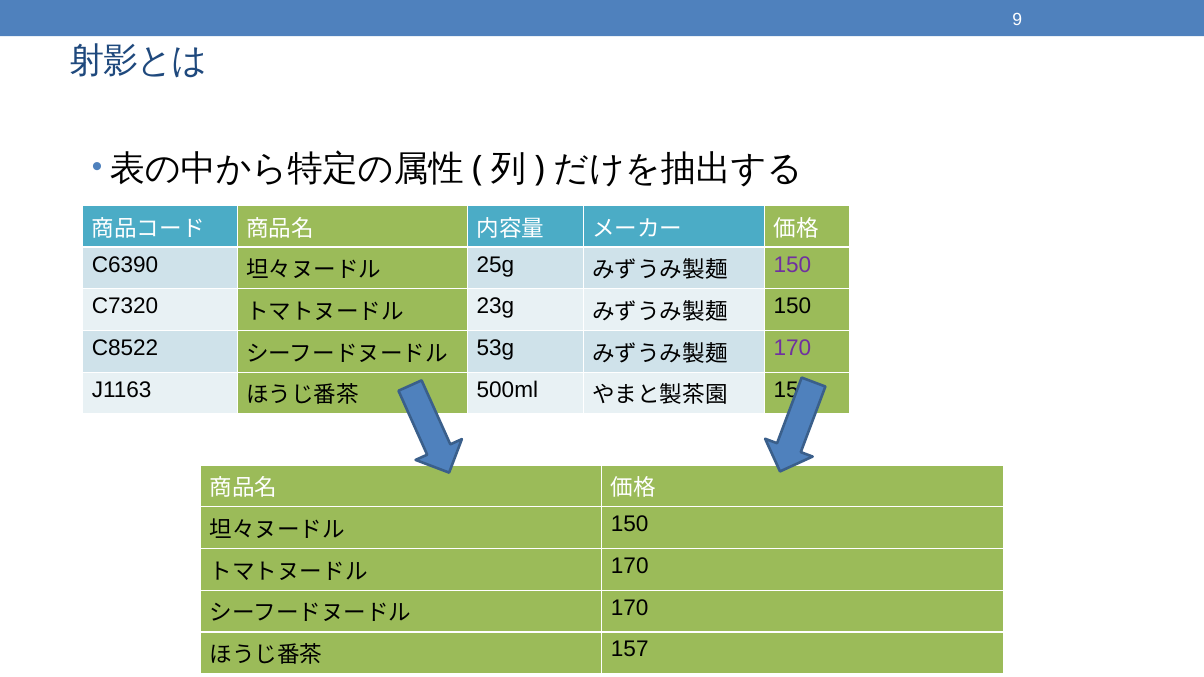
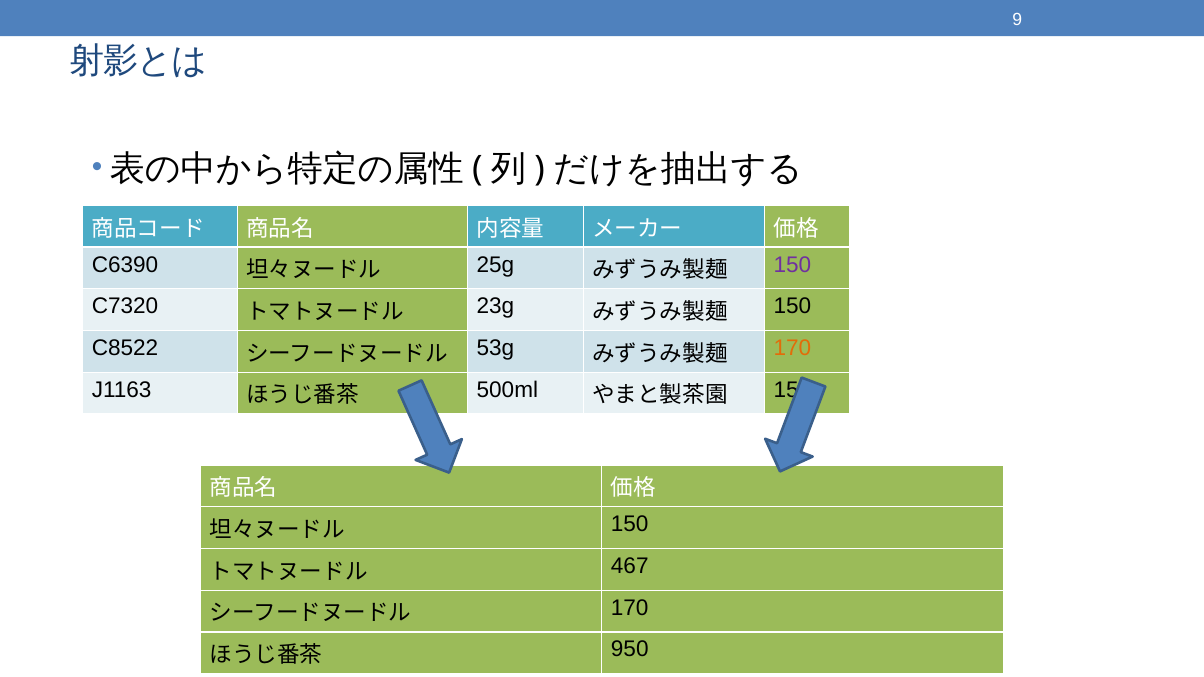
170 at (792, 348) colour: purple -> orange
170 at (630, 566): 170 -> 467
157: 157 -> 950
